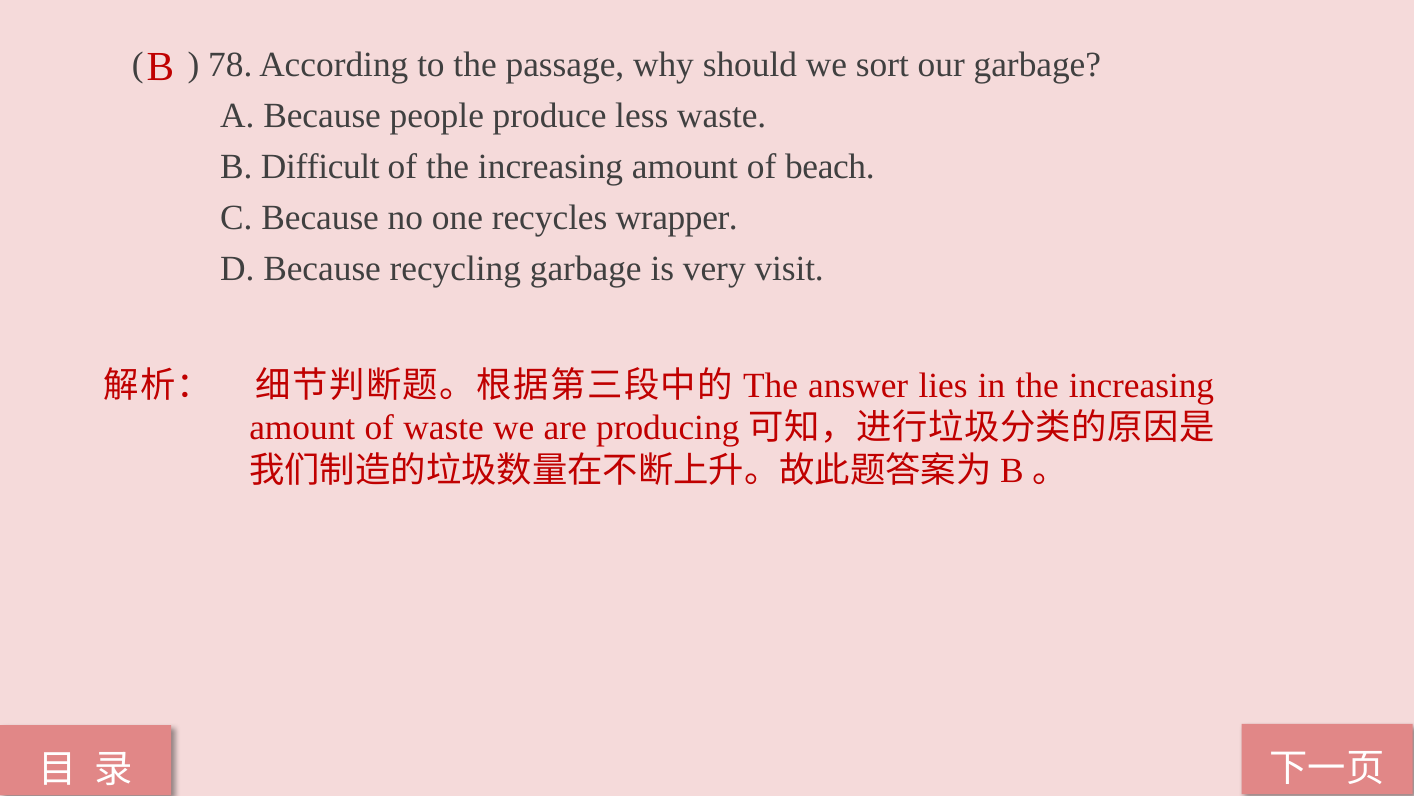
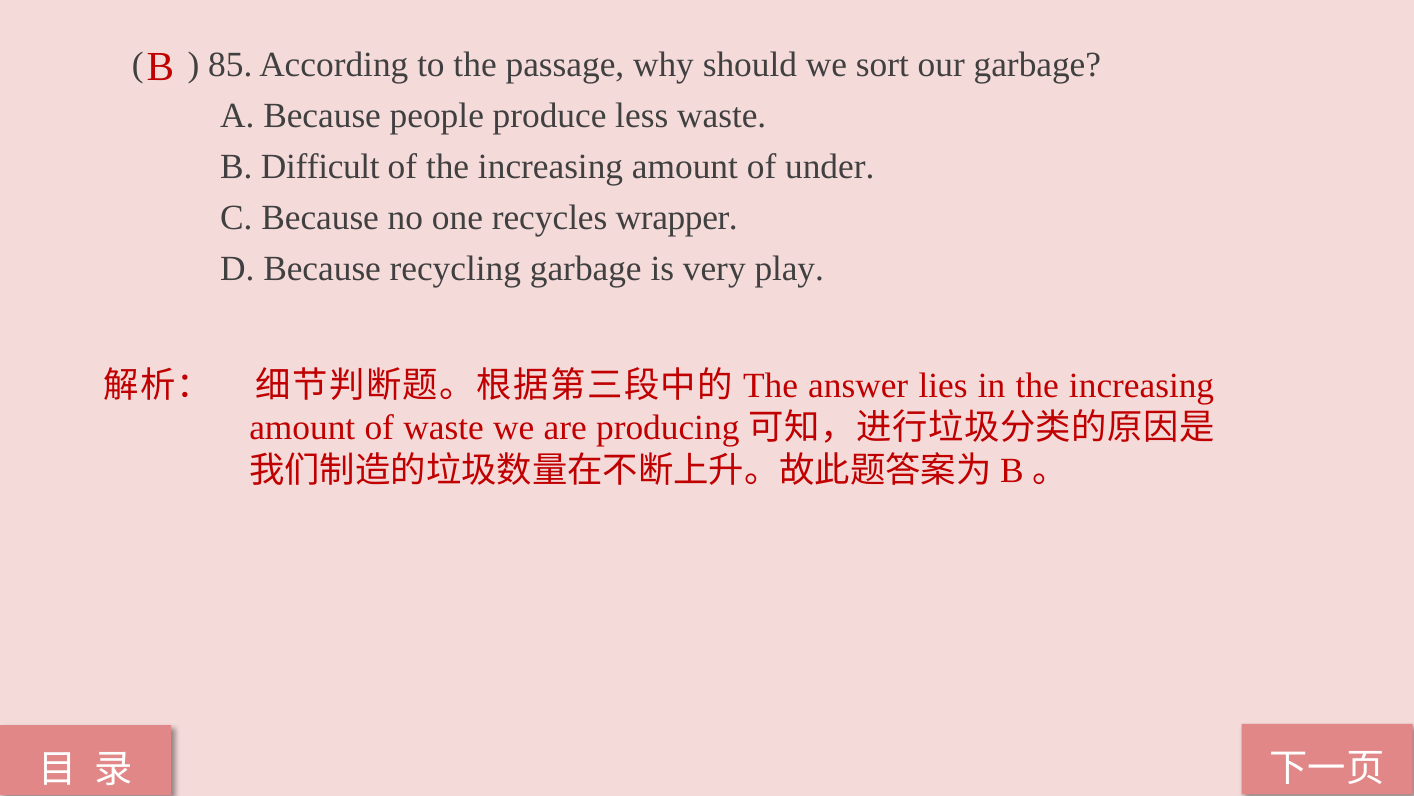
78: 78 -> 85
beach: beach -> under
visit: visit -> play
